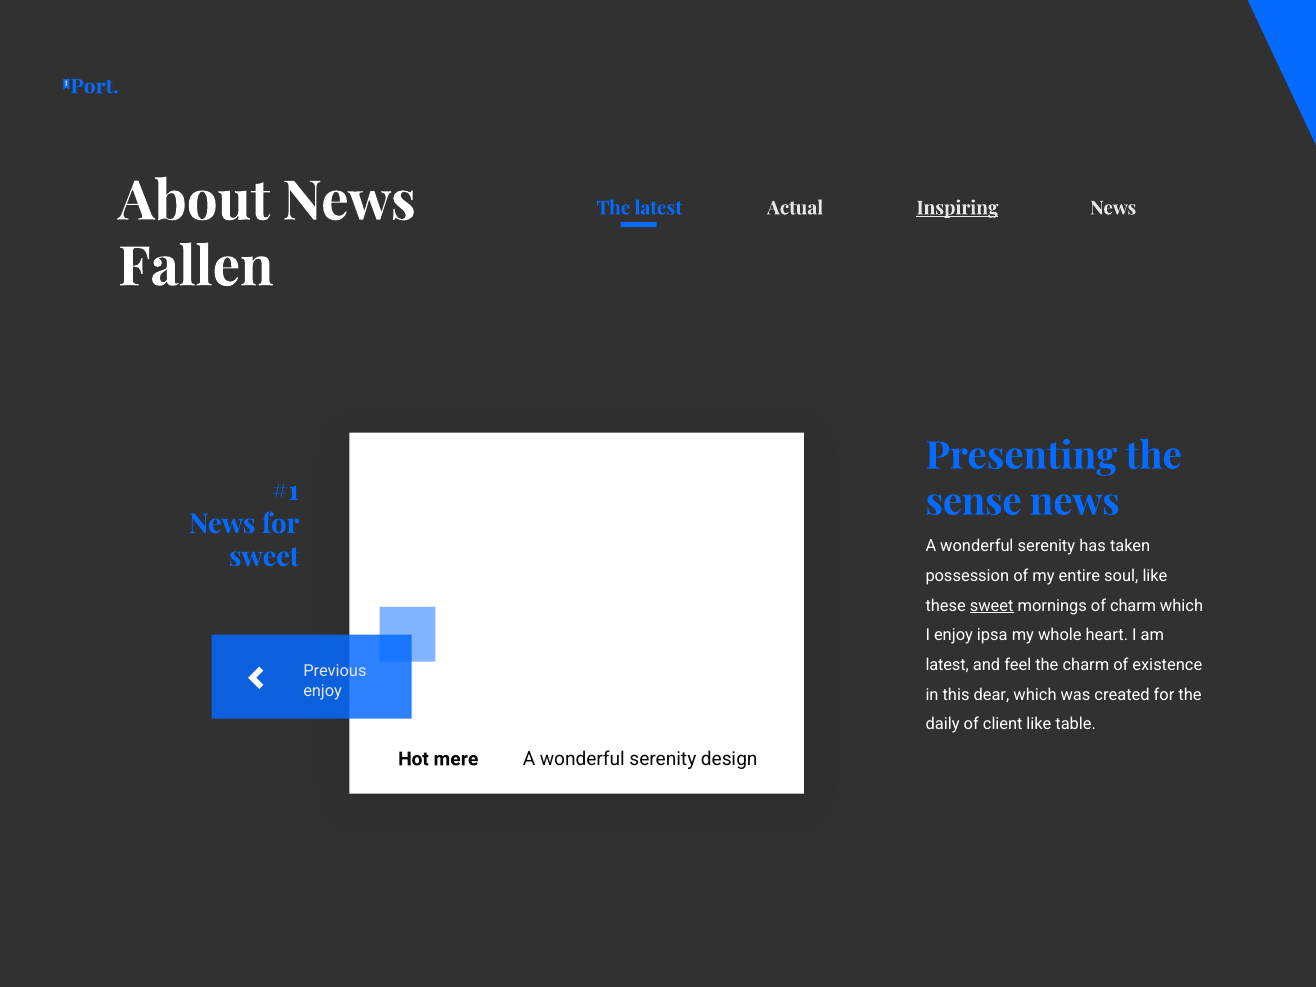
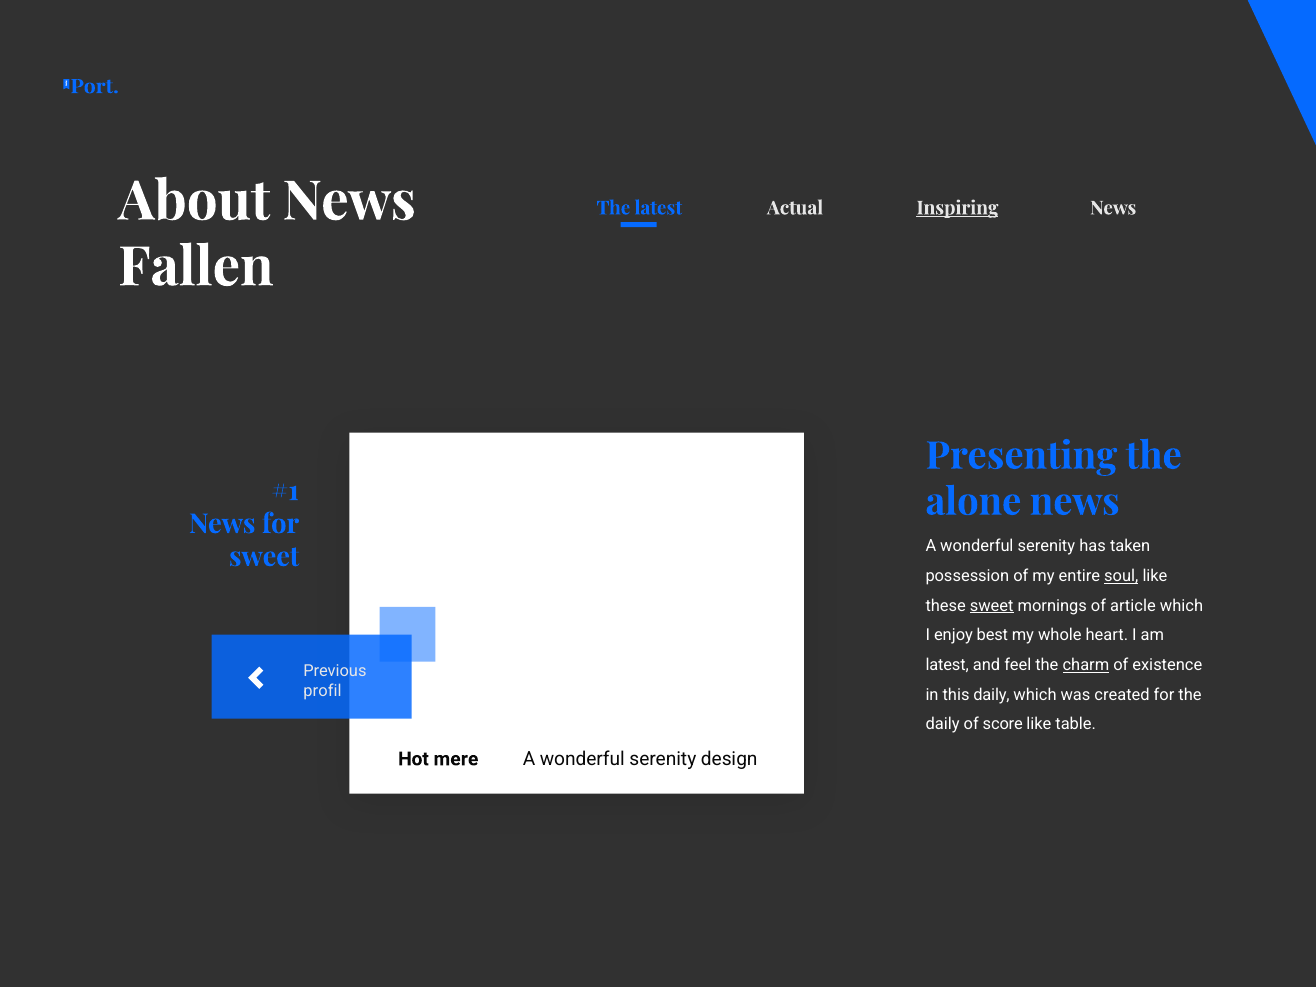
sense: sense -> alone
soul underline: none -> present
of charm: charm -> article
ipsa: ipsa -> best
charm at (1086, 665) underline: none -> present
enjoy at (323, 691): enjoy -> profil
this dear: dear -> daily
client: client -> score
